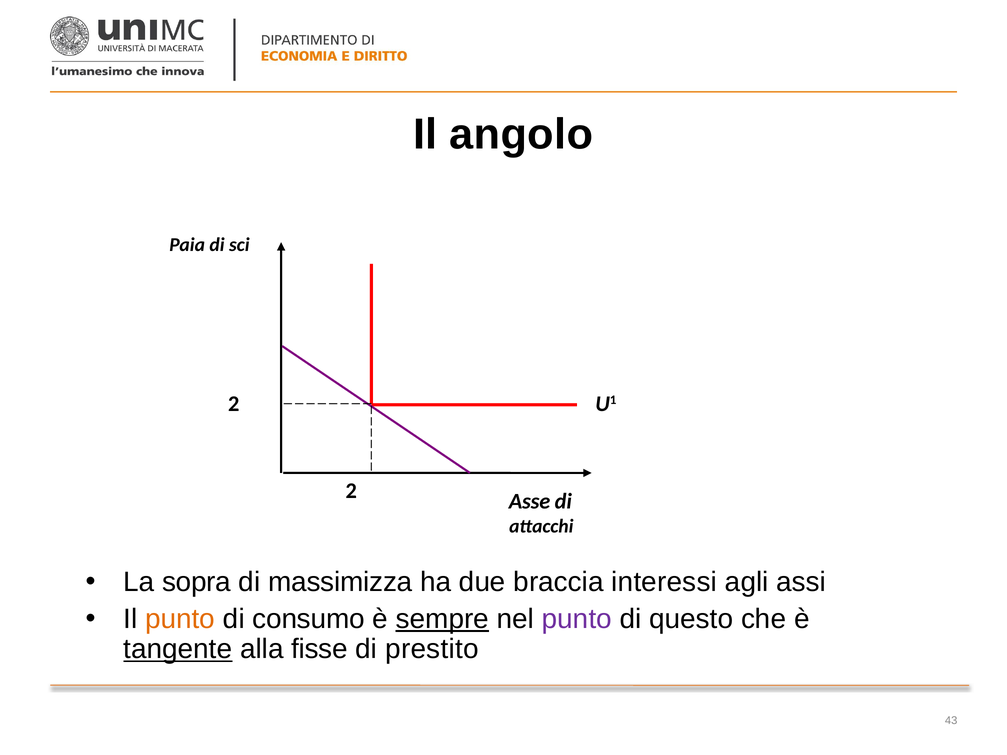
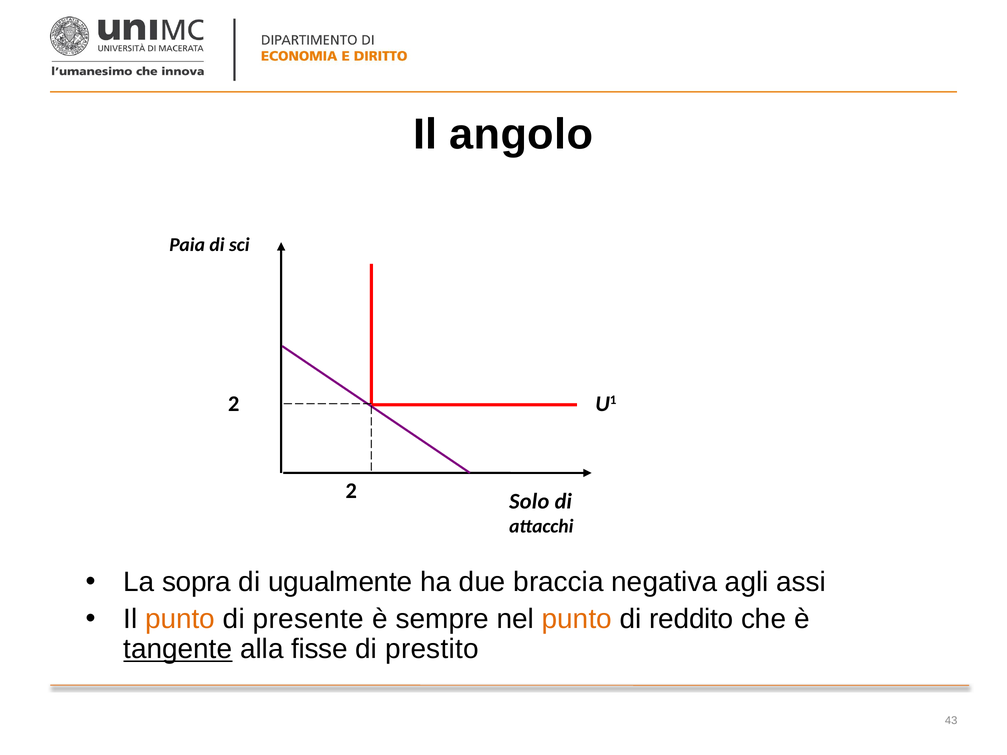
Asse: Asse -> Solo
massimizza: massimizza -> ugualmente
interessi: interessi -> negativa
consumo: consumo -> presente
sempre underline: present -> none
punto at (577, 619) colour: purple -> orange
questo: questo -> reddito
